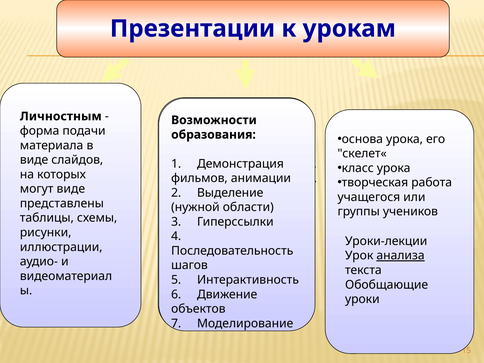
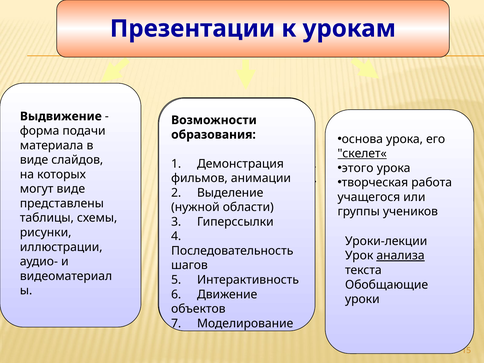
Личностным: Личностным -> Выдвижение
скелет« underline: none -> present
класс at (358, 168): класс -> этого
